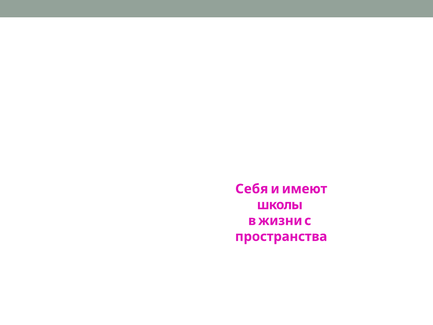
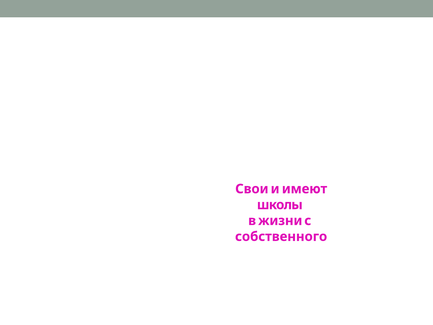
Себя: Себя -> Свои
пространства: пространства -> собственного
